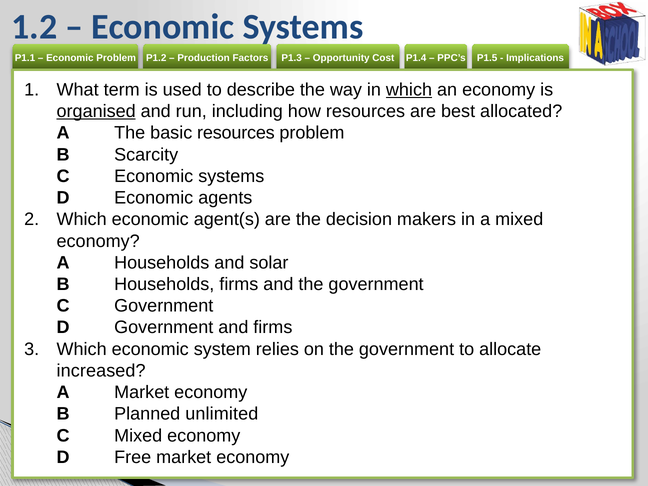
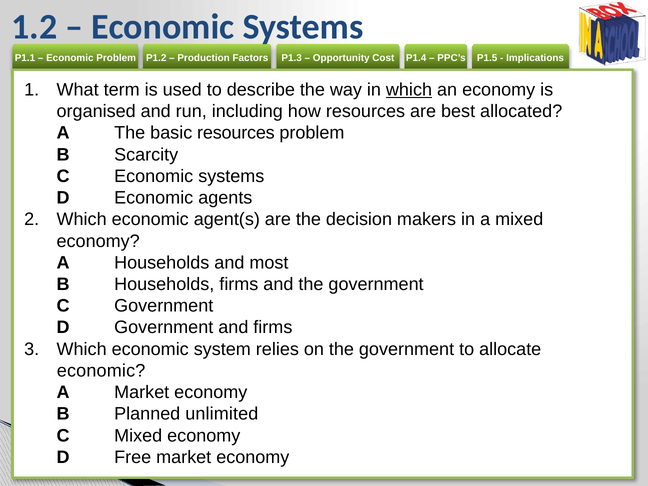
organised underline: present -> none
solar: solar -> most
increased at (101, 371): increased -> economic
